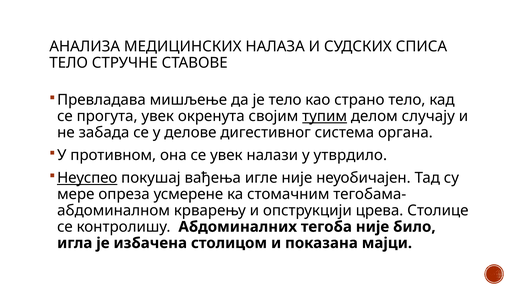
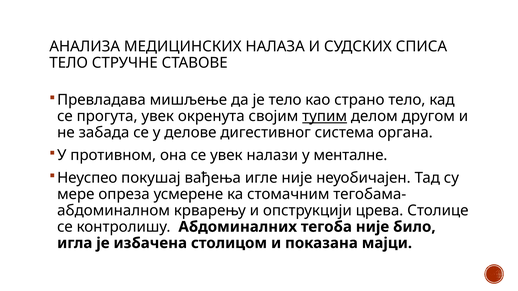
случају: случају -> другом
утврдило: утврдило -> менталне
Неуспео underline: present -> none
